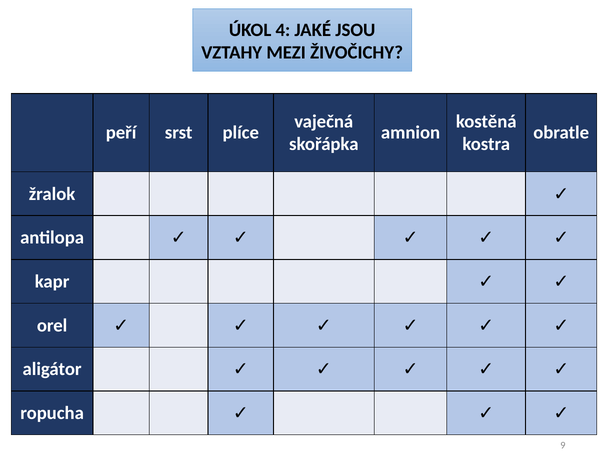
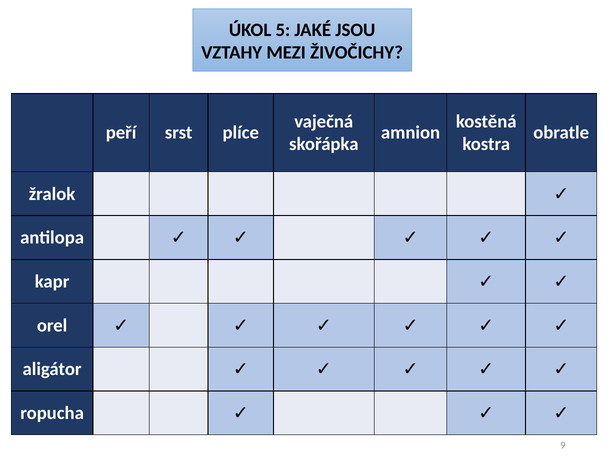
4: 4 -> 5
